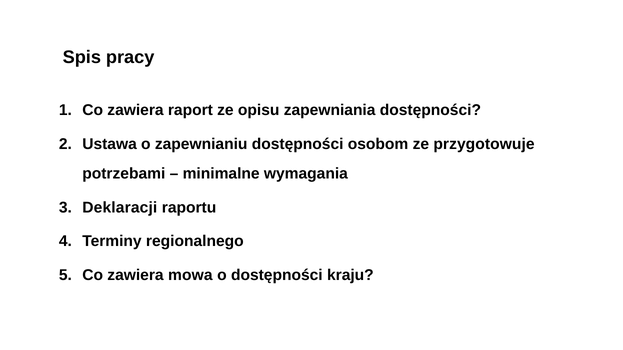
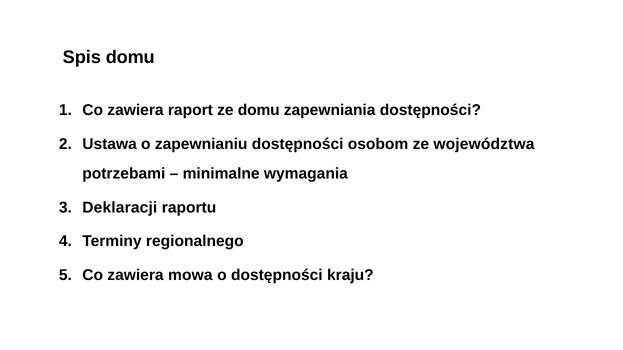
Spis pracy: pracy -> domu
ze opisu: opisu -> domu
przygotowuje: przygotowuje -> województwa
